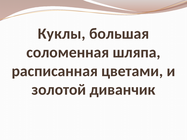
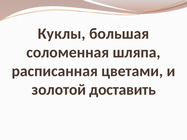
диванчик: диванчик -> доставить
